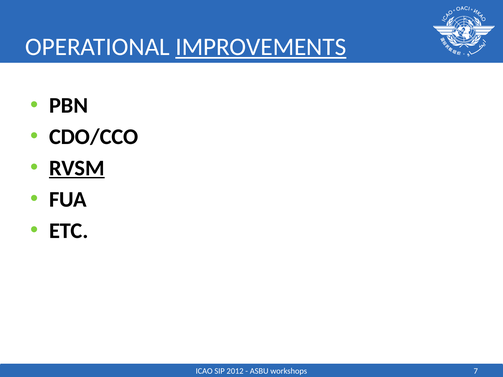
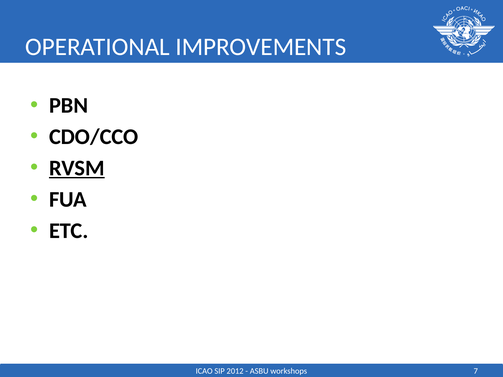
IMPROVEMENTS underline: present -> none
